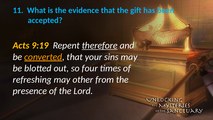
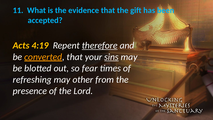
9:19: 9:19 -> 4:19
sins underline: none -> present
four: four -> fear
